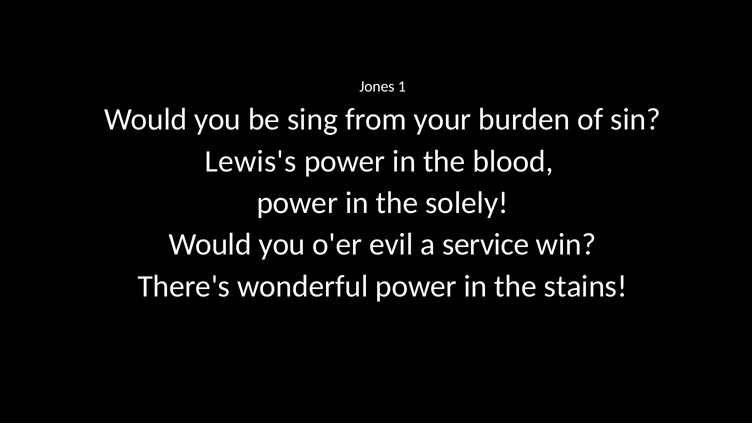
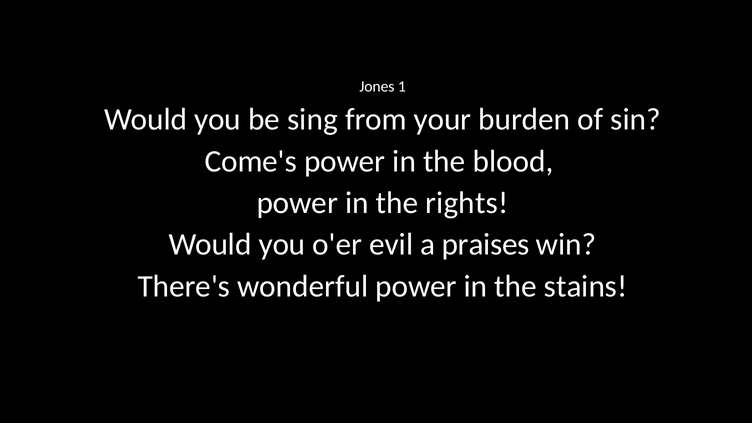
Lewis's: Lewis's -> Come's
solely: solely -> rights
service: service -> praises
